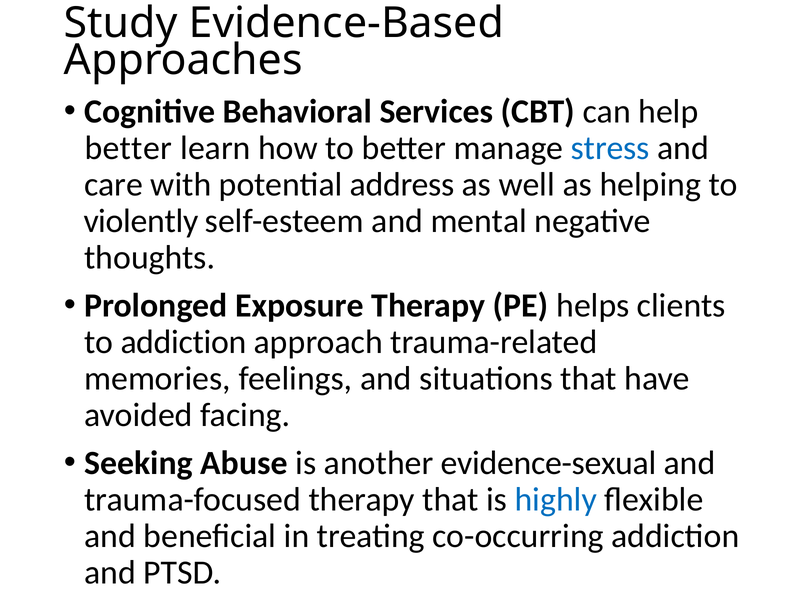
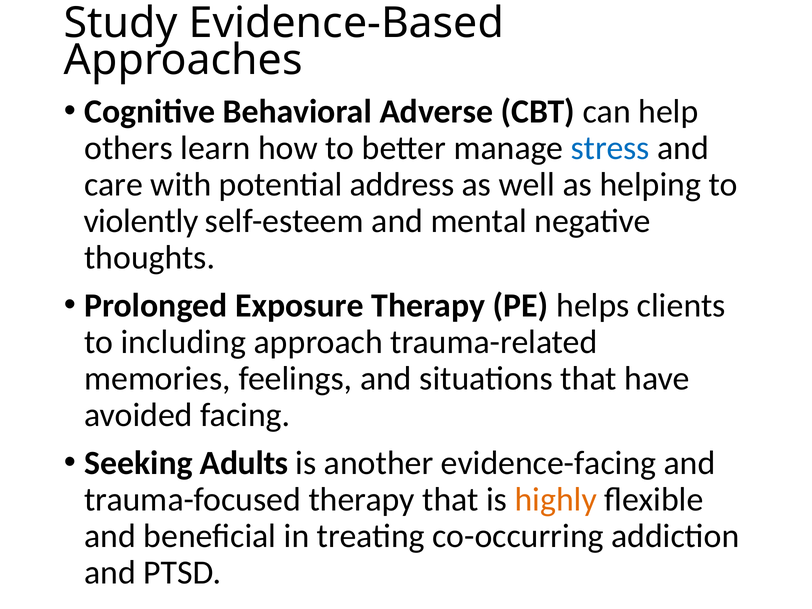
Services: Services -> Adverse
better at (128, 148): better -> others
to addiction: addiction -> including
Abuse: Abuse -> Adults
evidence-sexual: evidence-sexual -> evidence-facing
highly colour: blue -> orange
